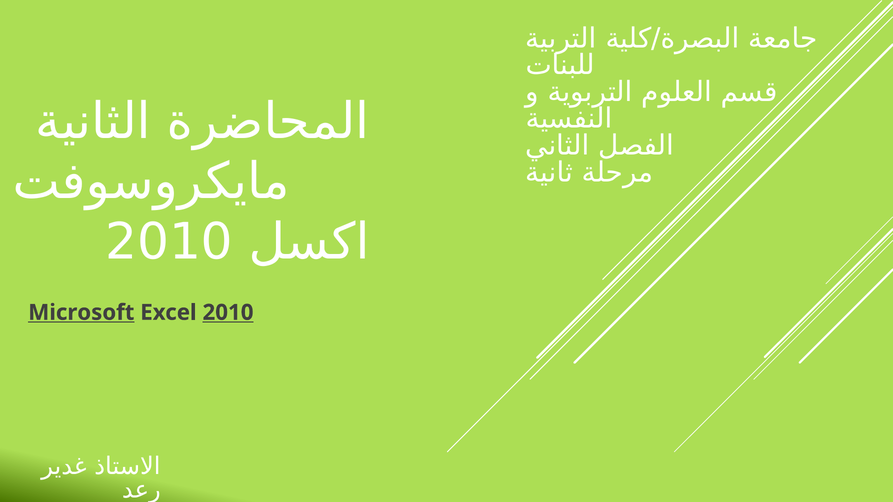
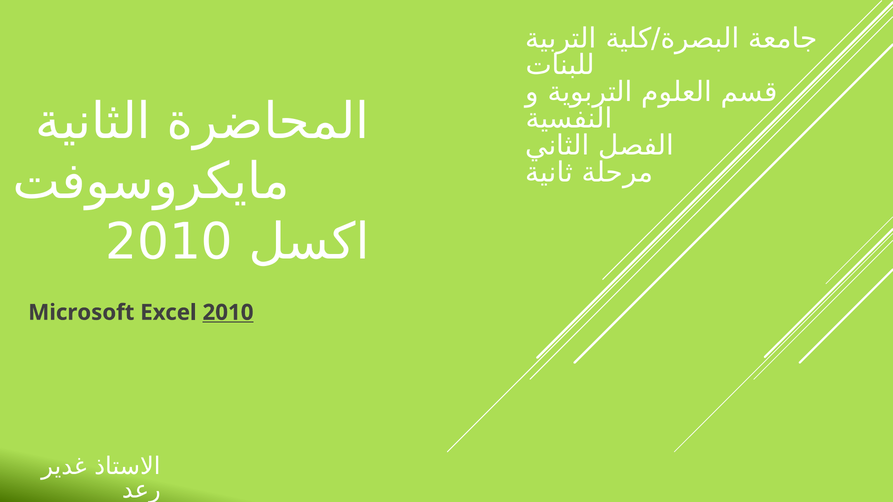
Microsoft underline: present -> none
